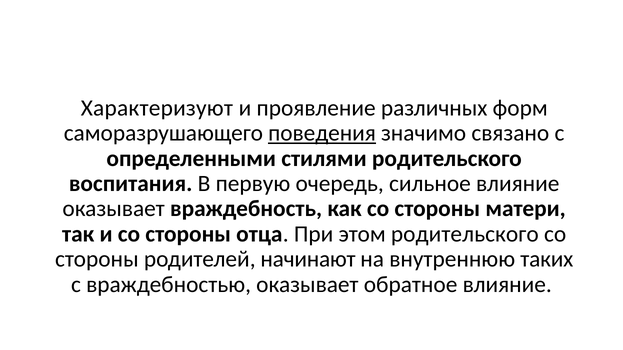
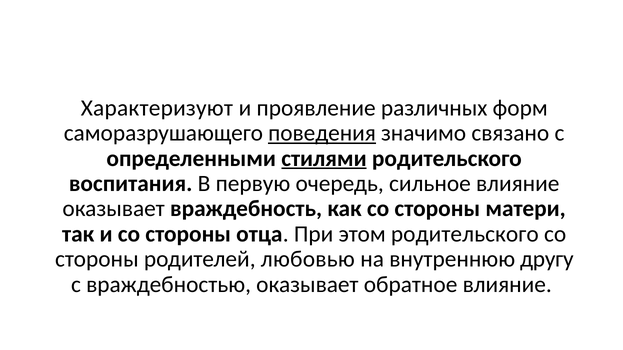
стилями underline: none -> present
начинают: начинают -> любовью
таких: таких -> другу
